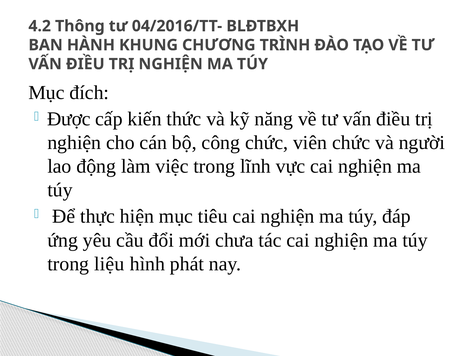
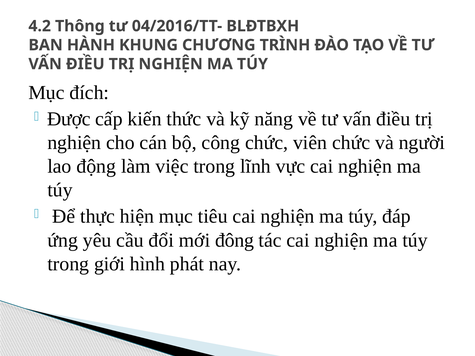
chưa: chưa -> đông
liệu: liệu -> giới
